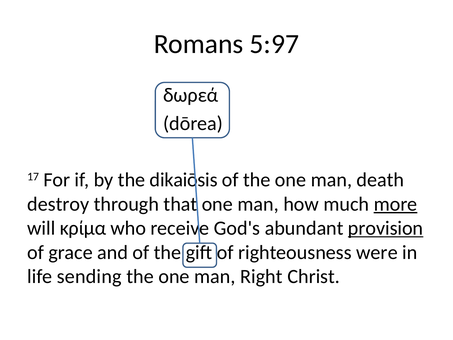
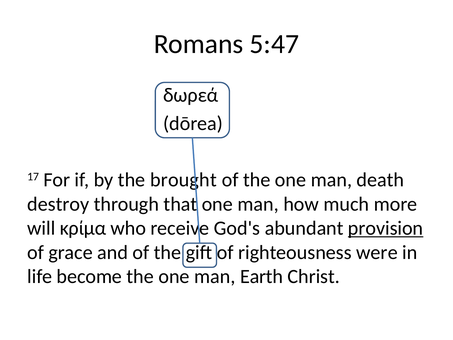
5:97: 5:97 -> 5:47
dikaiōsis: dikaiōsis -> brought
more underline: present -> none
sending: sending -> become
Right: Right -> Earth
